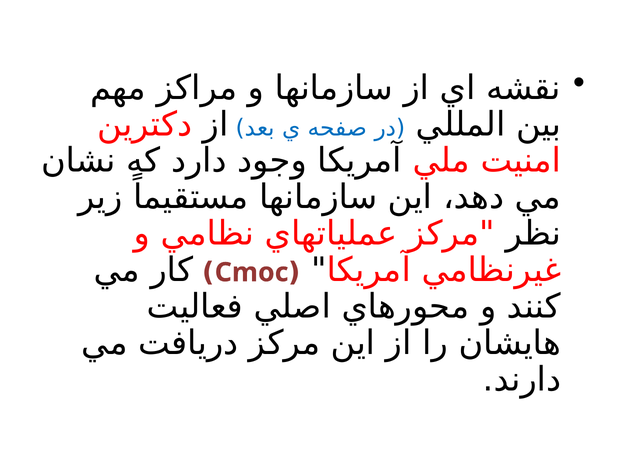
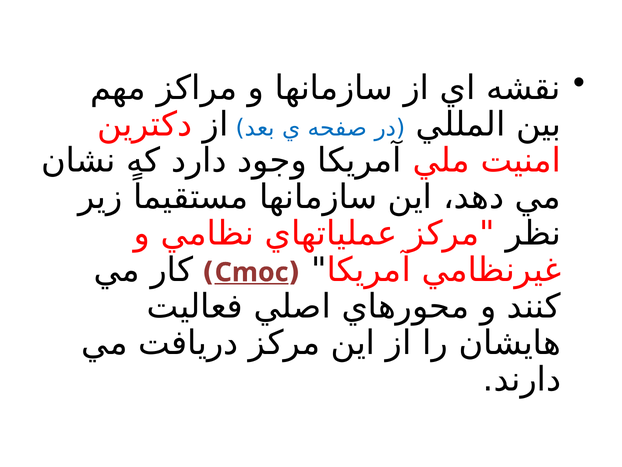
Cmoc underline: none -> present
